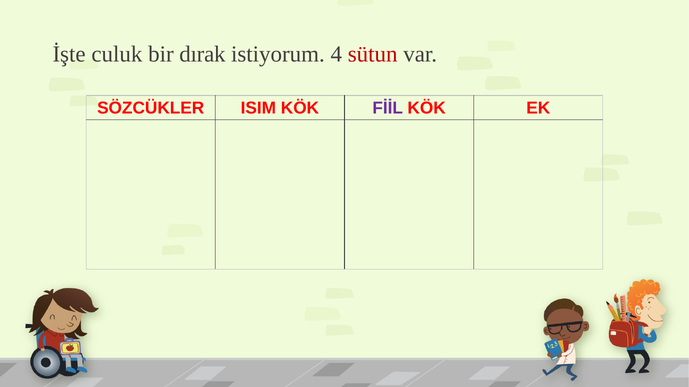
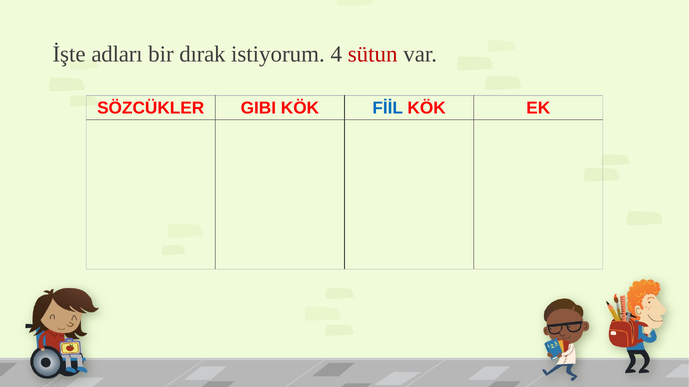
culuk: culuk -> adları
ISIM: ISIM -> GIBI
FİİL colour: purple -> blue
